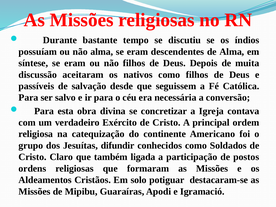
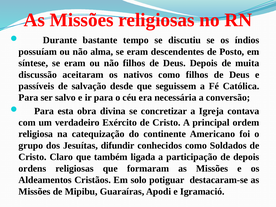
de Alma: Alma -> Posto
de postos: postos -> depois
